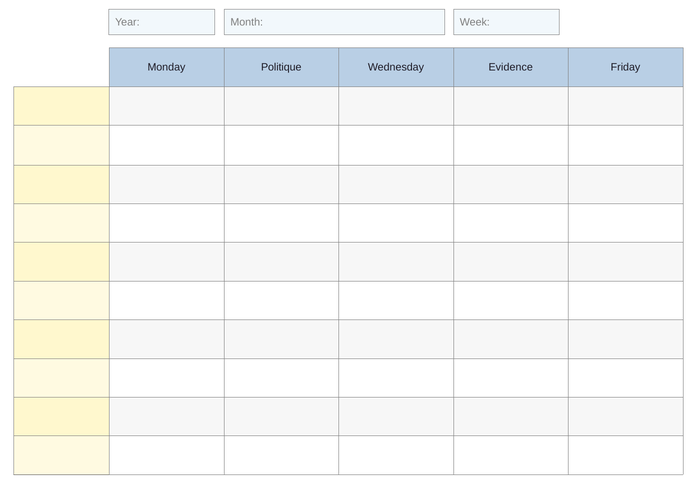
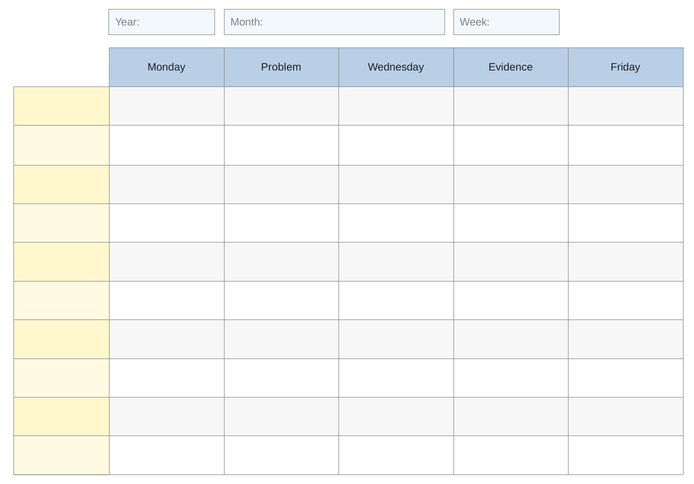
Politique: Politique -> Problem
